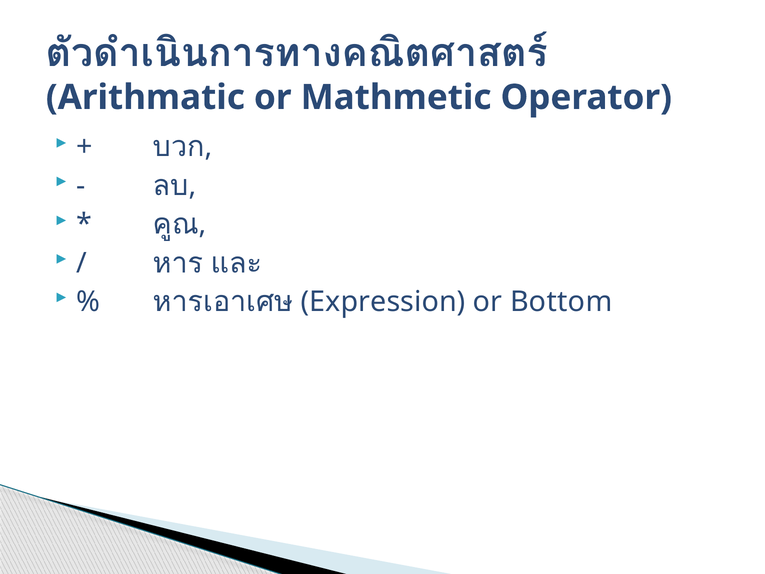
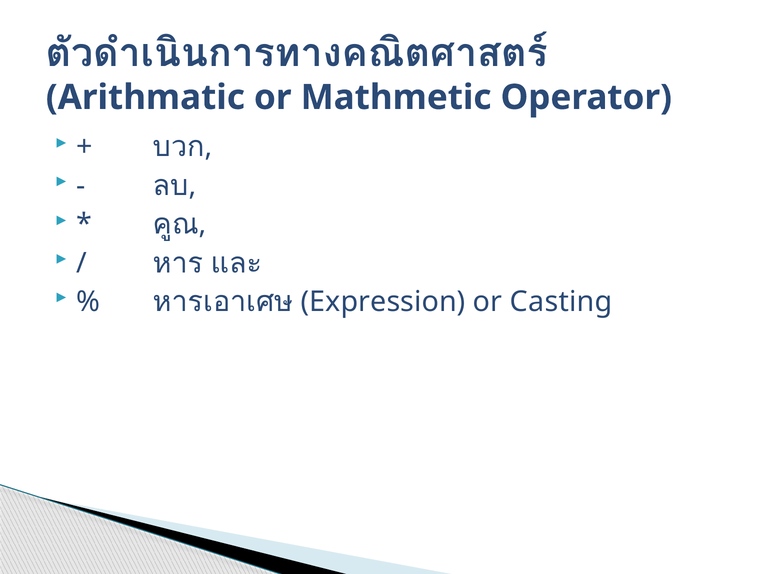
Bottom: Bottom -> Casting
